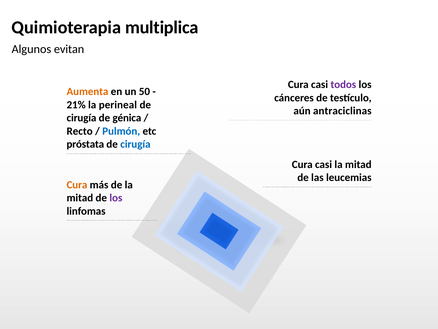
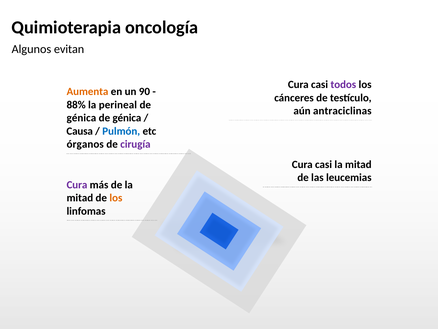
multiplica: multiplica -> oncología
50: 50 -> 90
21%: 21% -> 88%
cirugía at (81, 118): cirugía -> génica
Recto: Recto -> Causa
próstata: próstata -> órganos
cirugía at (135, 144) colour: blue -> purple
Cura at (77, 184) colour: orange -> purple
los at (116, 198) colour: purple -> orange
